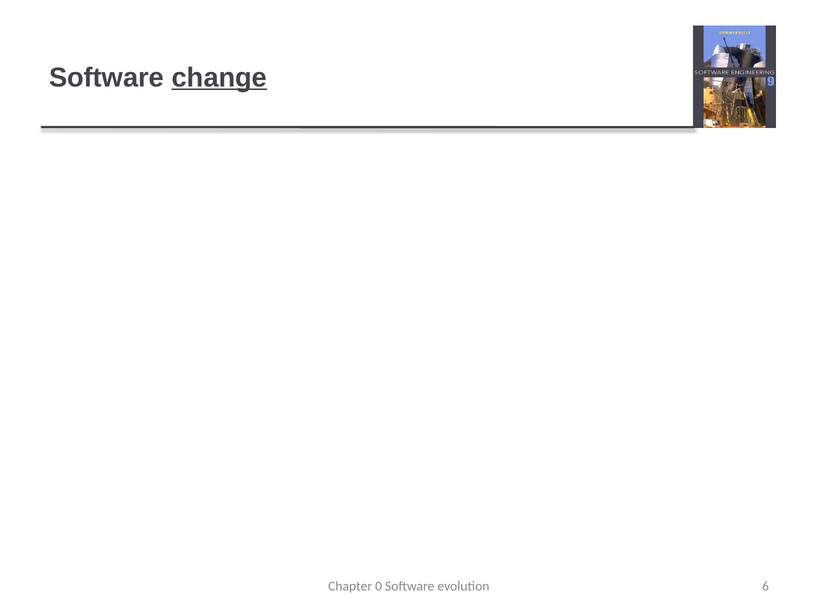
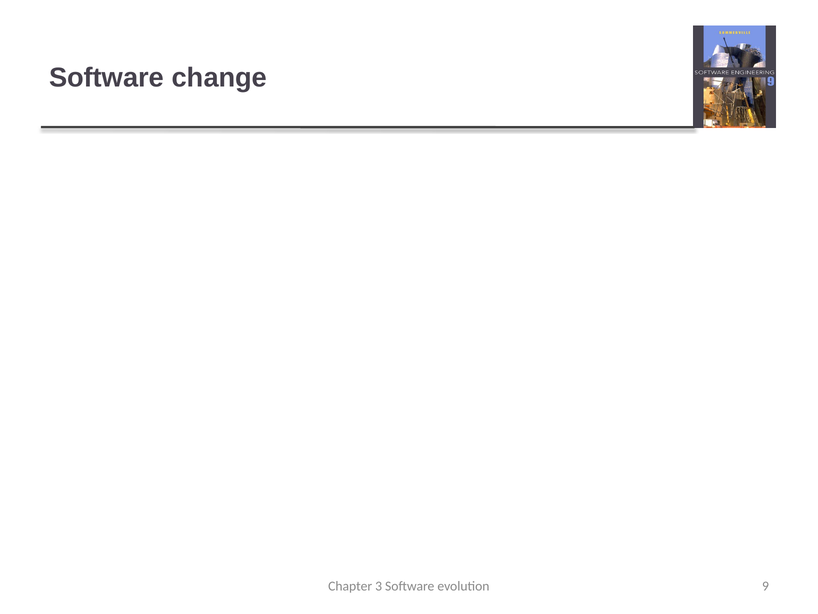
change at (219, 78) underline: present -> none
0: 0 -> 3
6: 6 -> 9
